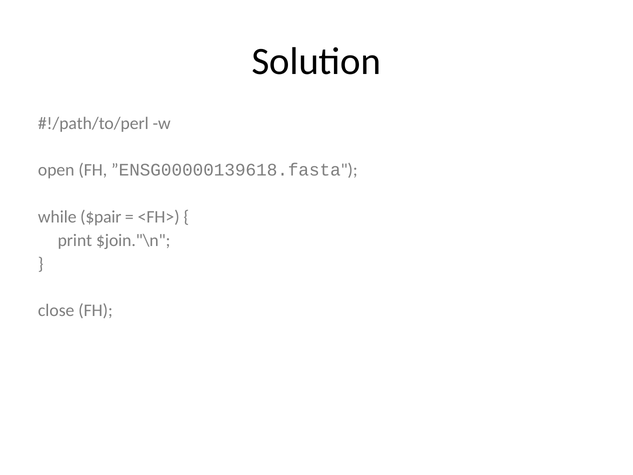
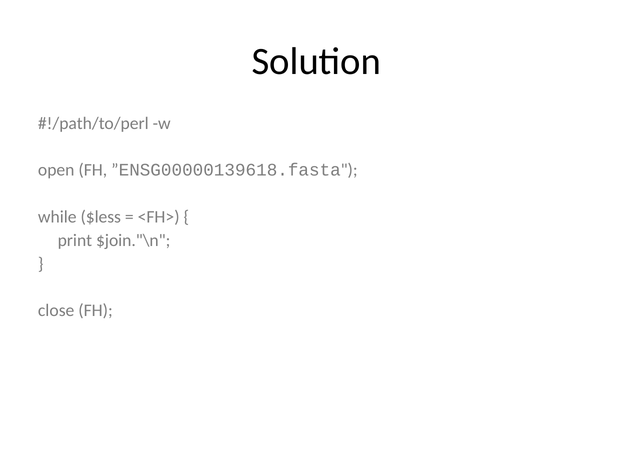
$pair: $pair -> $less
